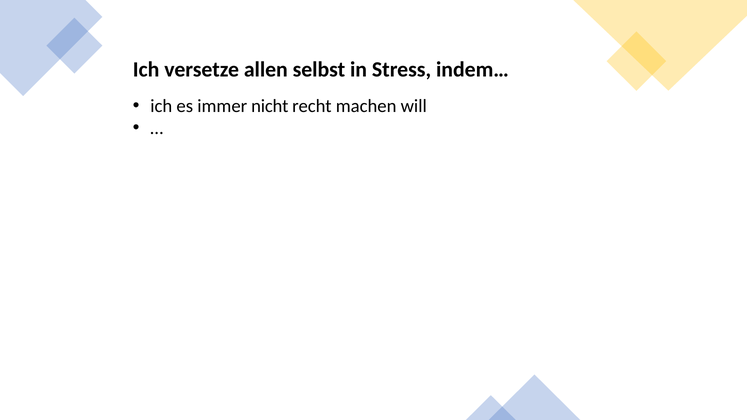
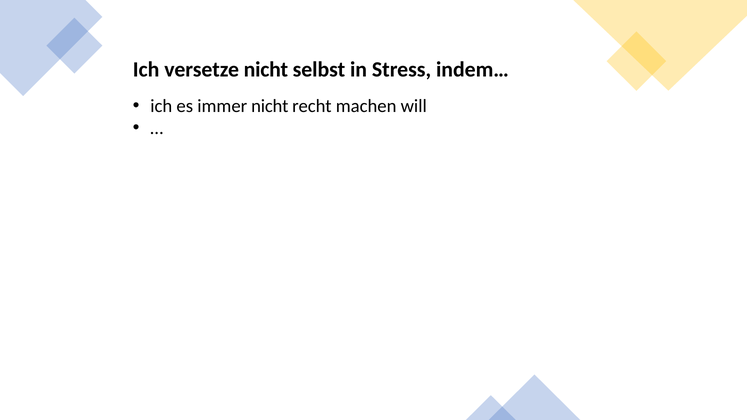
versetze allen: allen -> nicht
